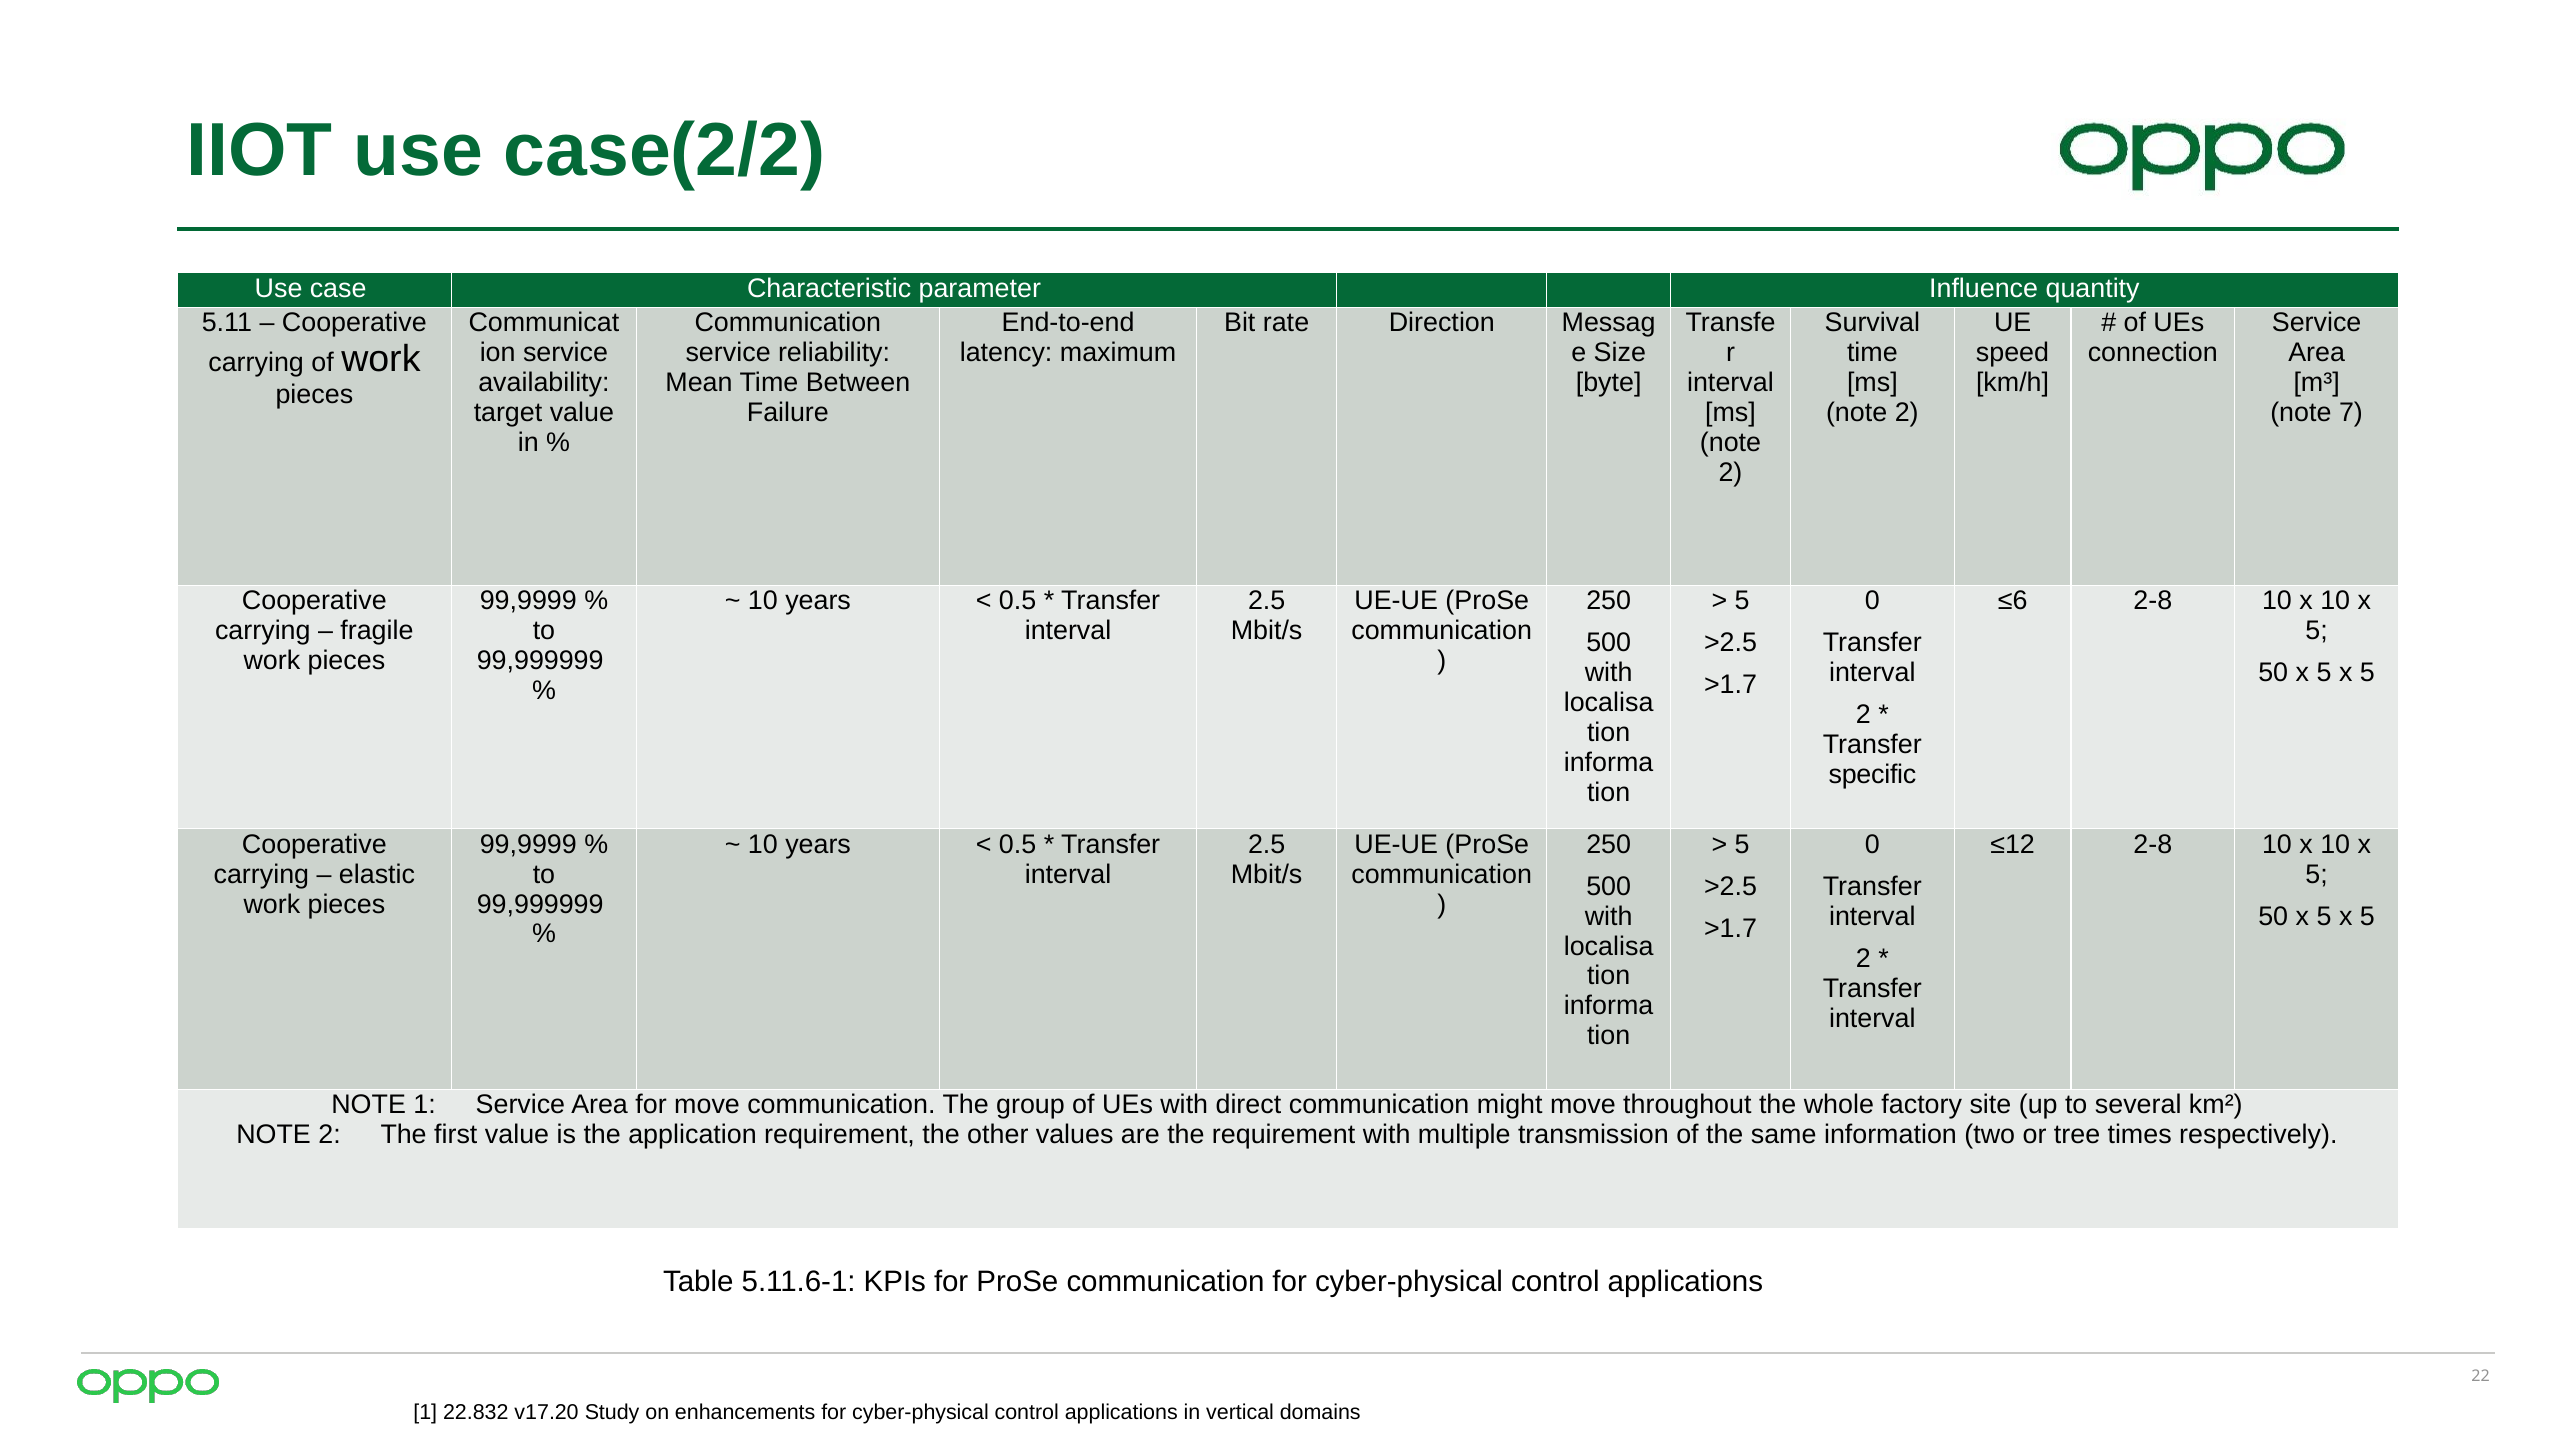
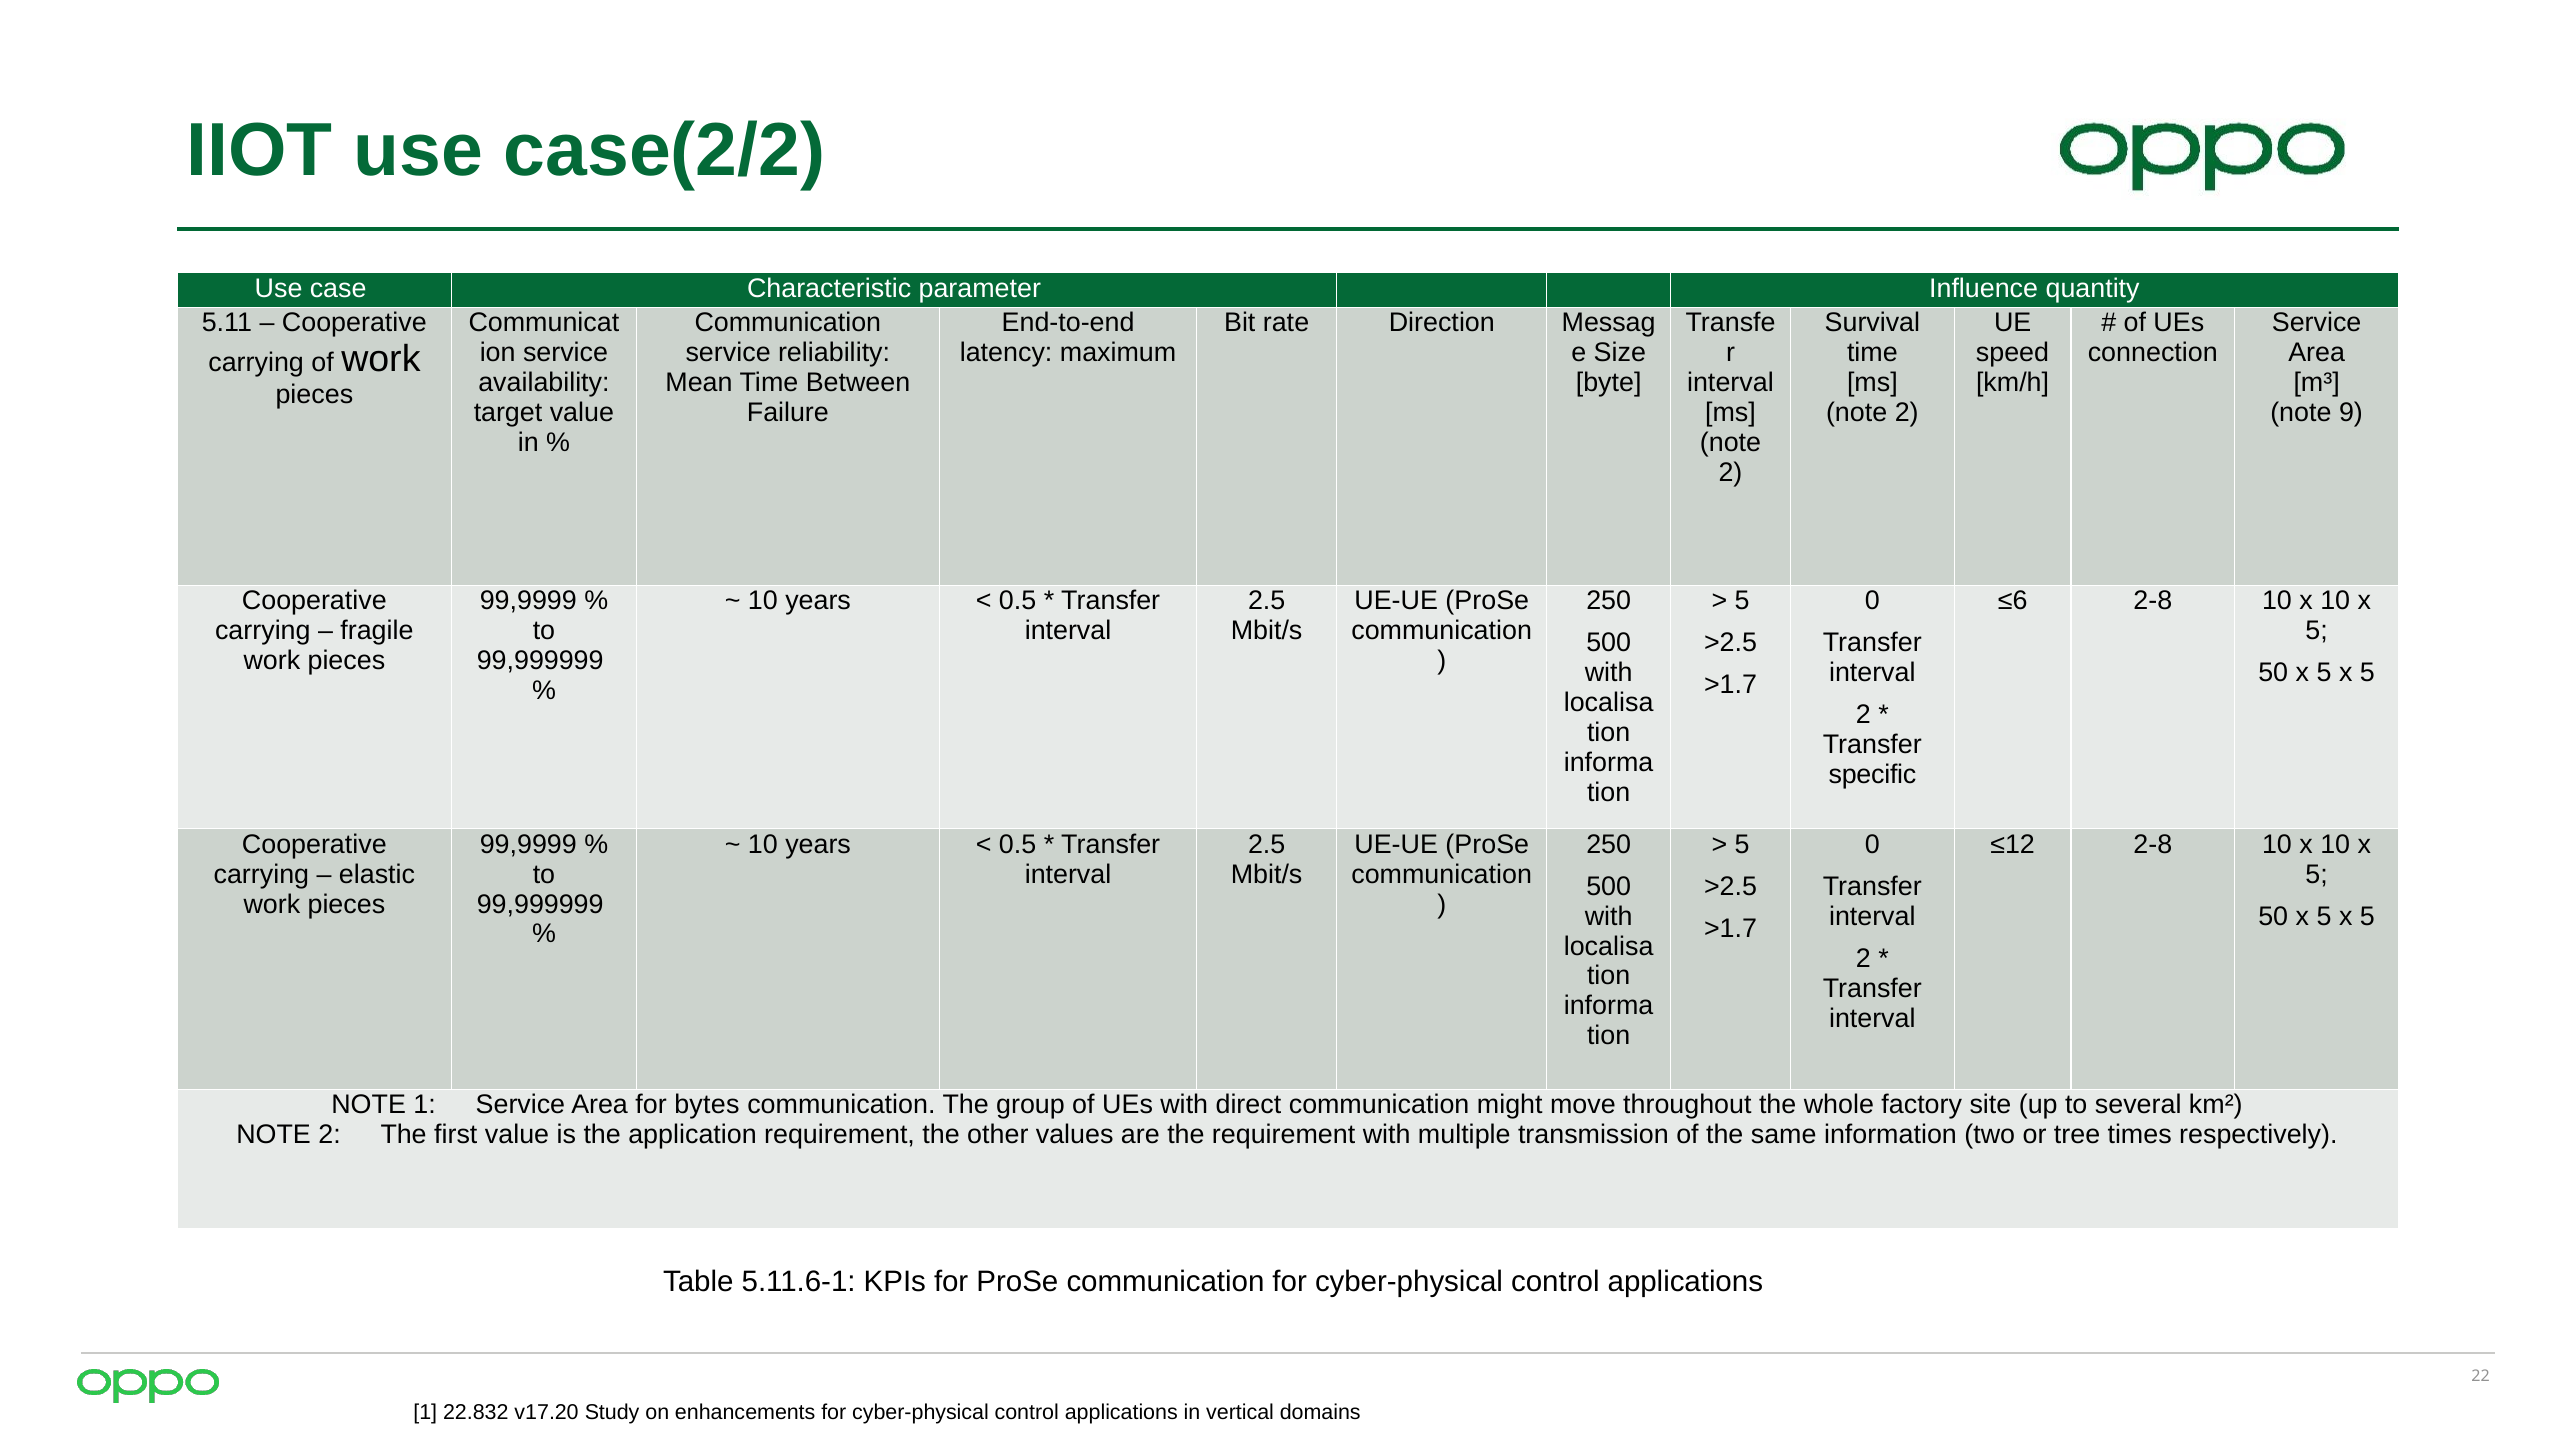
7: 7 -> 9
for move: move -> bytes
